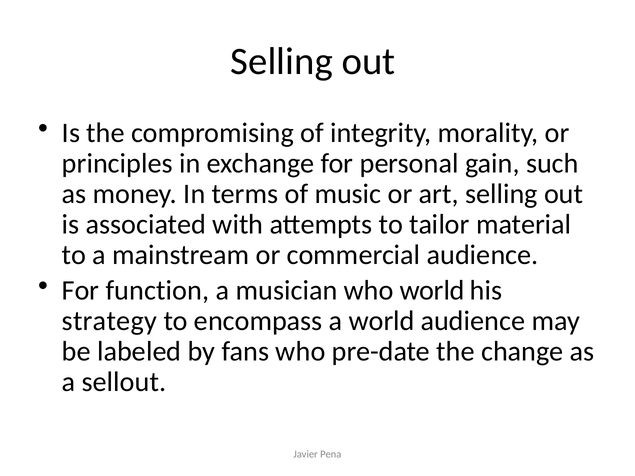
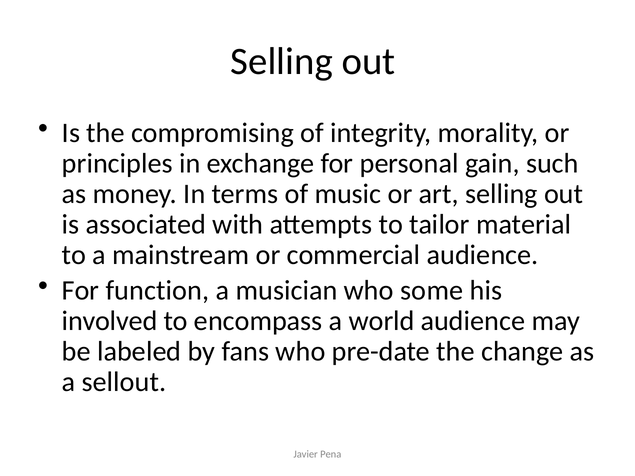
who world: world -> some
strategy: strategy -> involved
